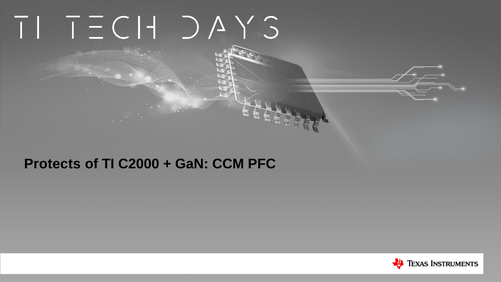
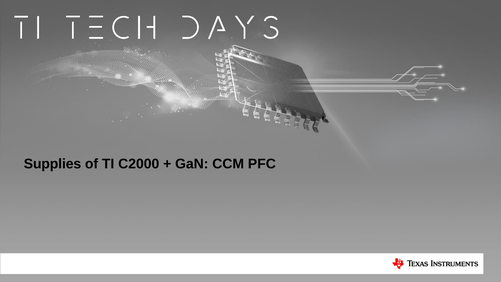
Protects: Protects -> Supplies
